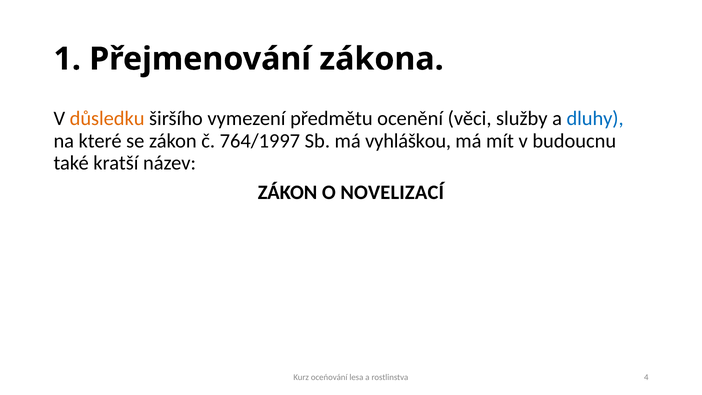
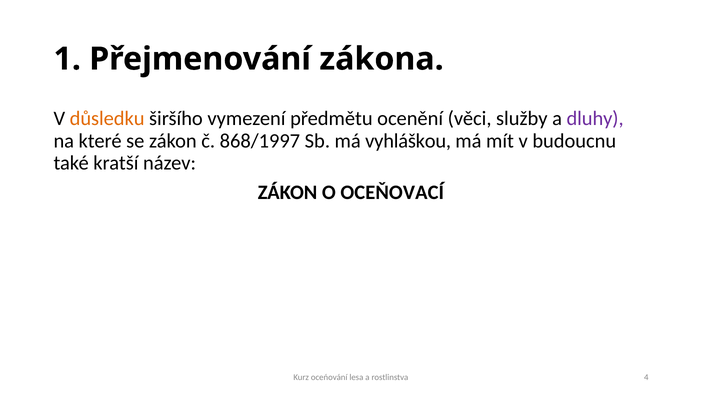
dluhy colour: blue -> purple
764/1997: 764/1997 -> 868/1997
NOVELIZACÍ: NOVELIZACÍ -> OCEŇOVACÍ
